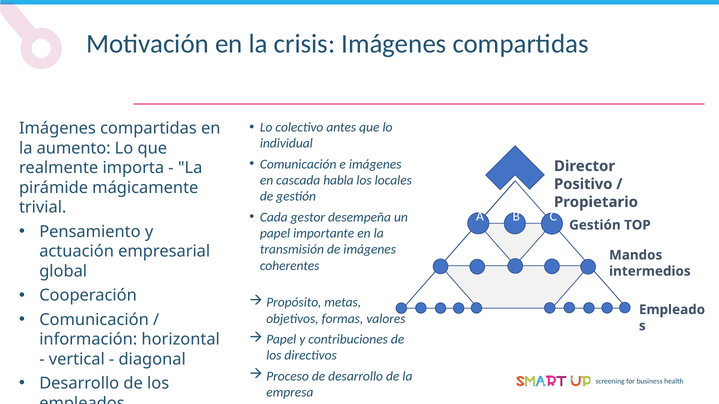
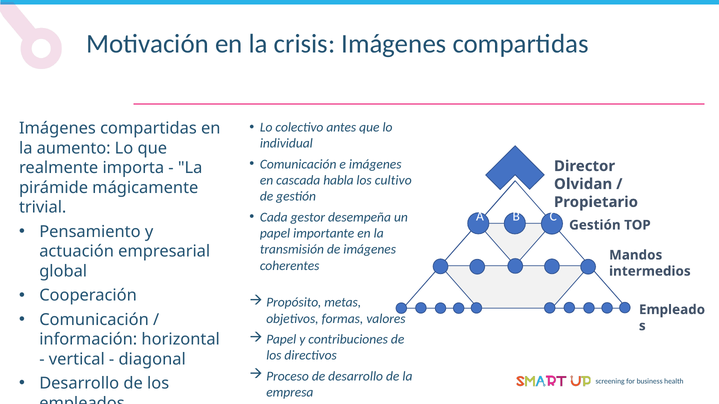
locales: locales -> cultivo
Positivo: Positivo -> Olvidan
